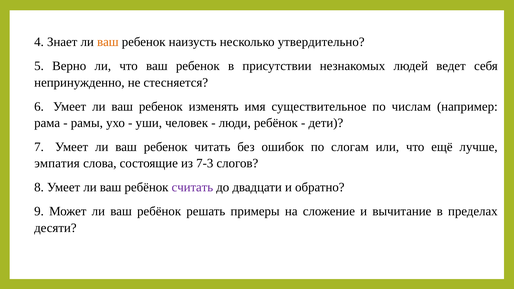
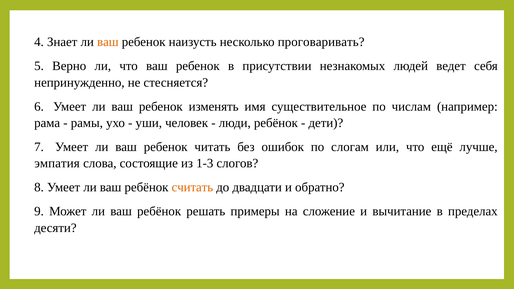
утвердительно: утвердительно -> проговаривать
7-3: 7-3 -> 1-3
считать colour: purple -> orange
